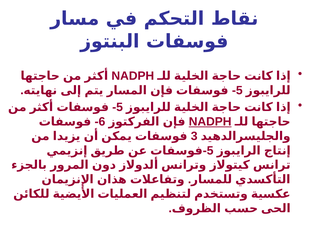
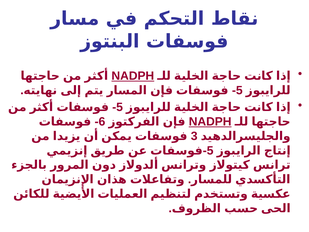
NADPH at (133, 76) underline: none -> present
